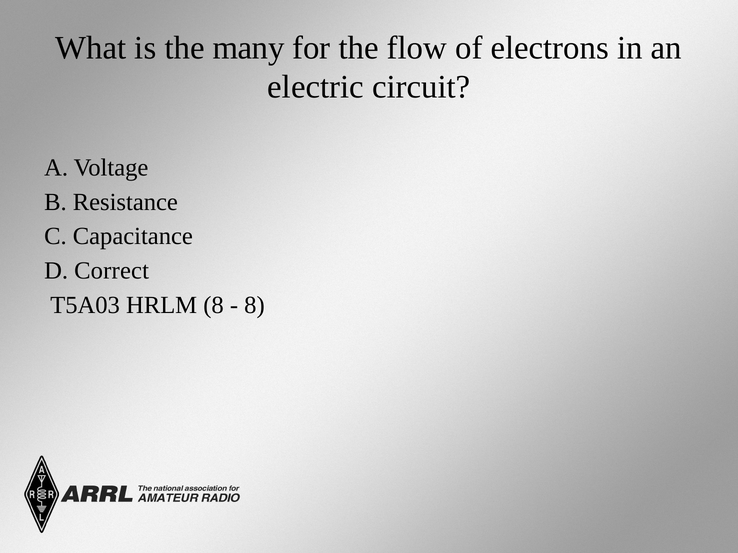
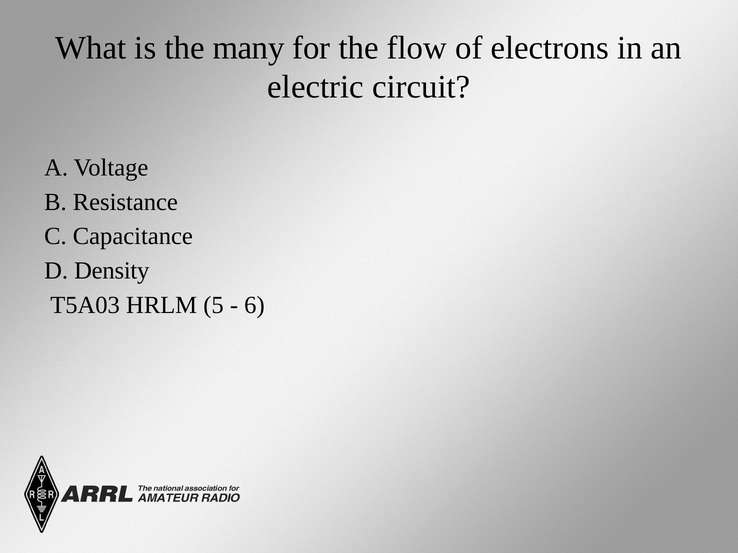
Correct: Correct -> Density
HRLM 8: 8 -> 5
8 at (254, 305): 8 -> 6
